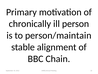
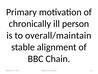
person/maintain: person/maintain -> overall/maintain
